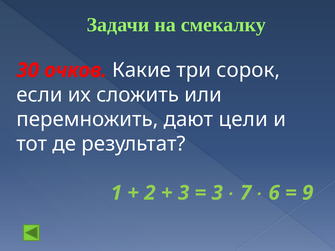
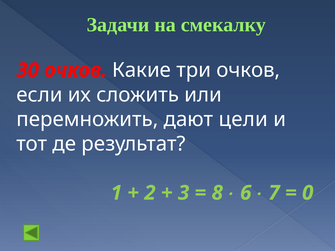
три сорок: сорок -> очков
7: 7 -> 6
6: 6 -> 7
9: 9 -> 0
3 at (217, 193): 3 -> 8
